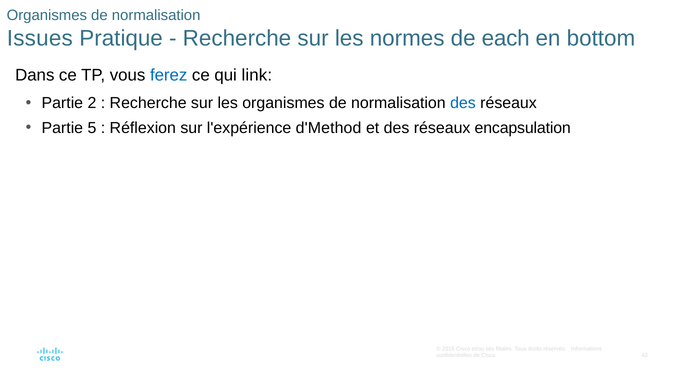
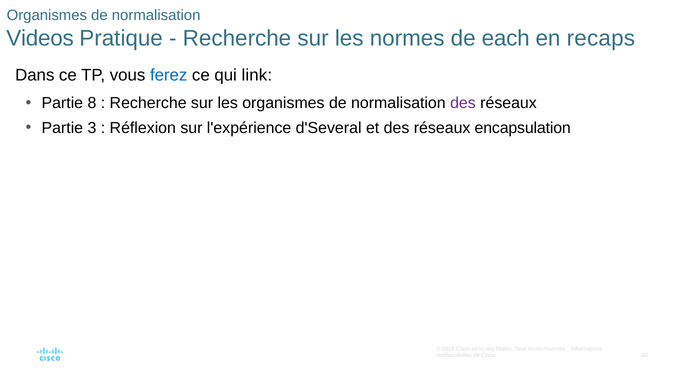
Issues: Issues -> Videos
bottom: bottom -> recaps
2: 2 -> 8
des at (463, 103) colour: blue -> purple
5: 5 -> 3
d'Method: d'Method -> d'Several
